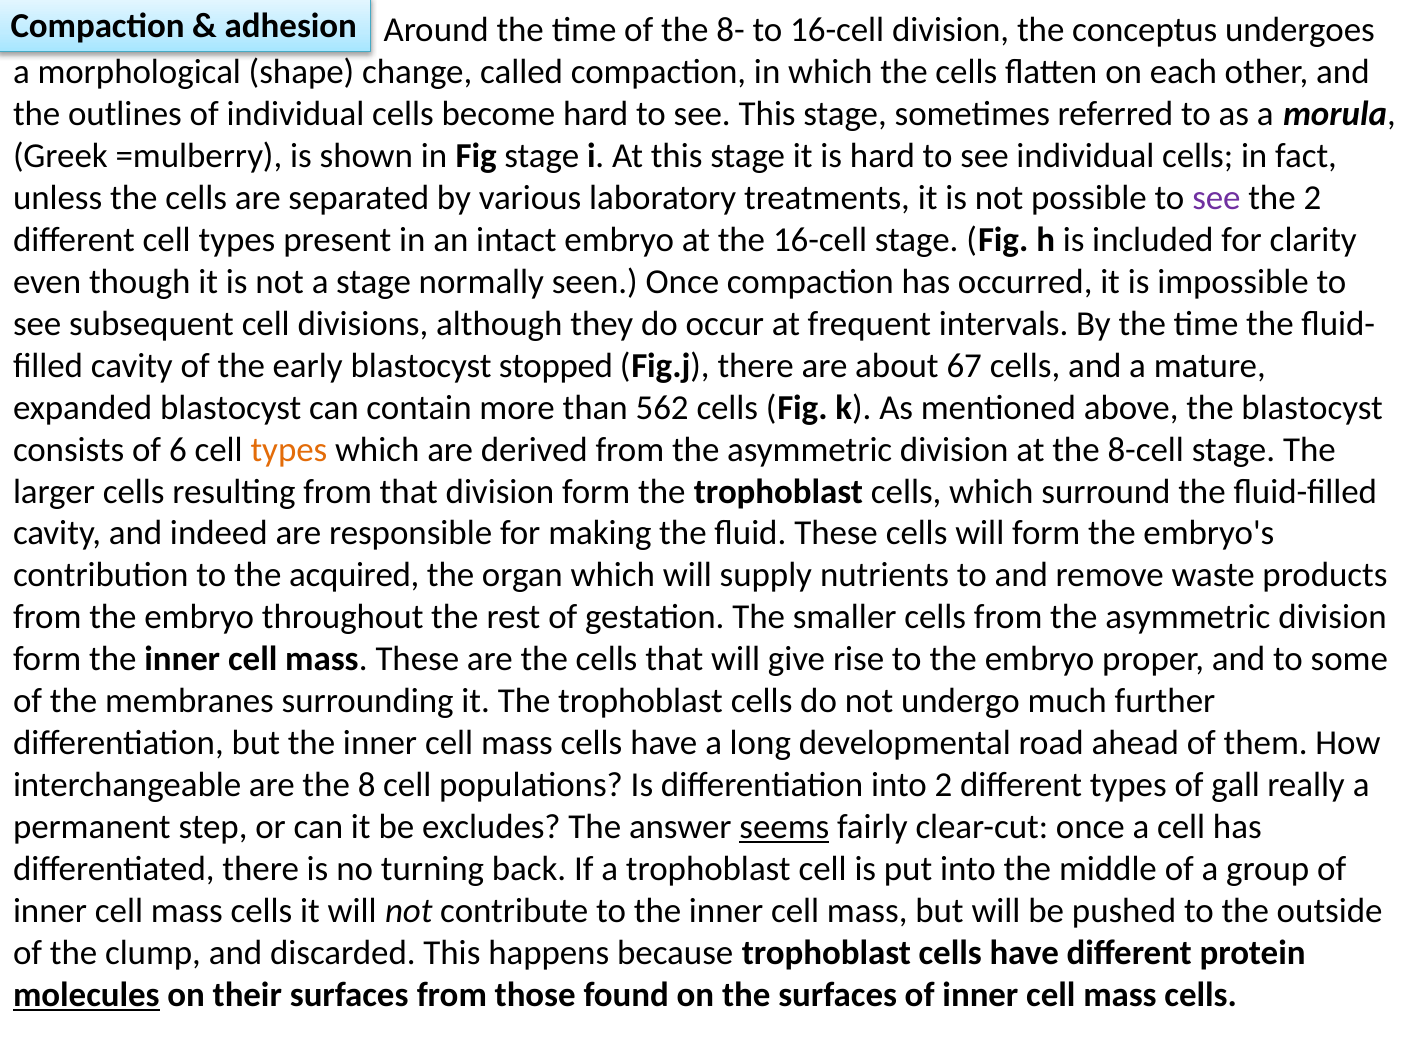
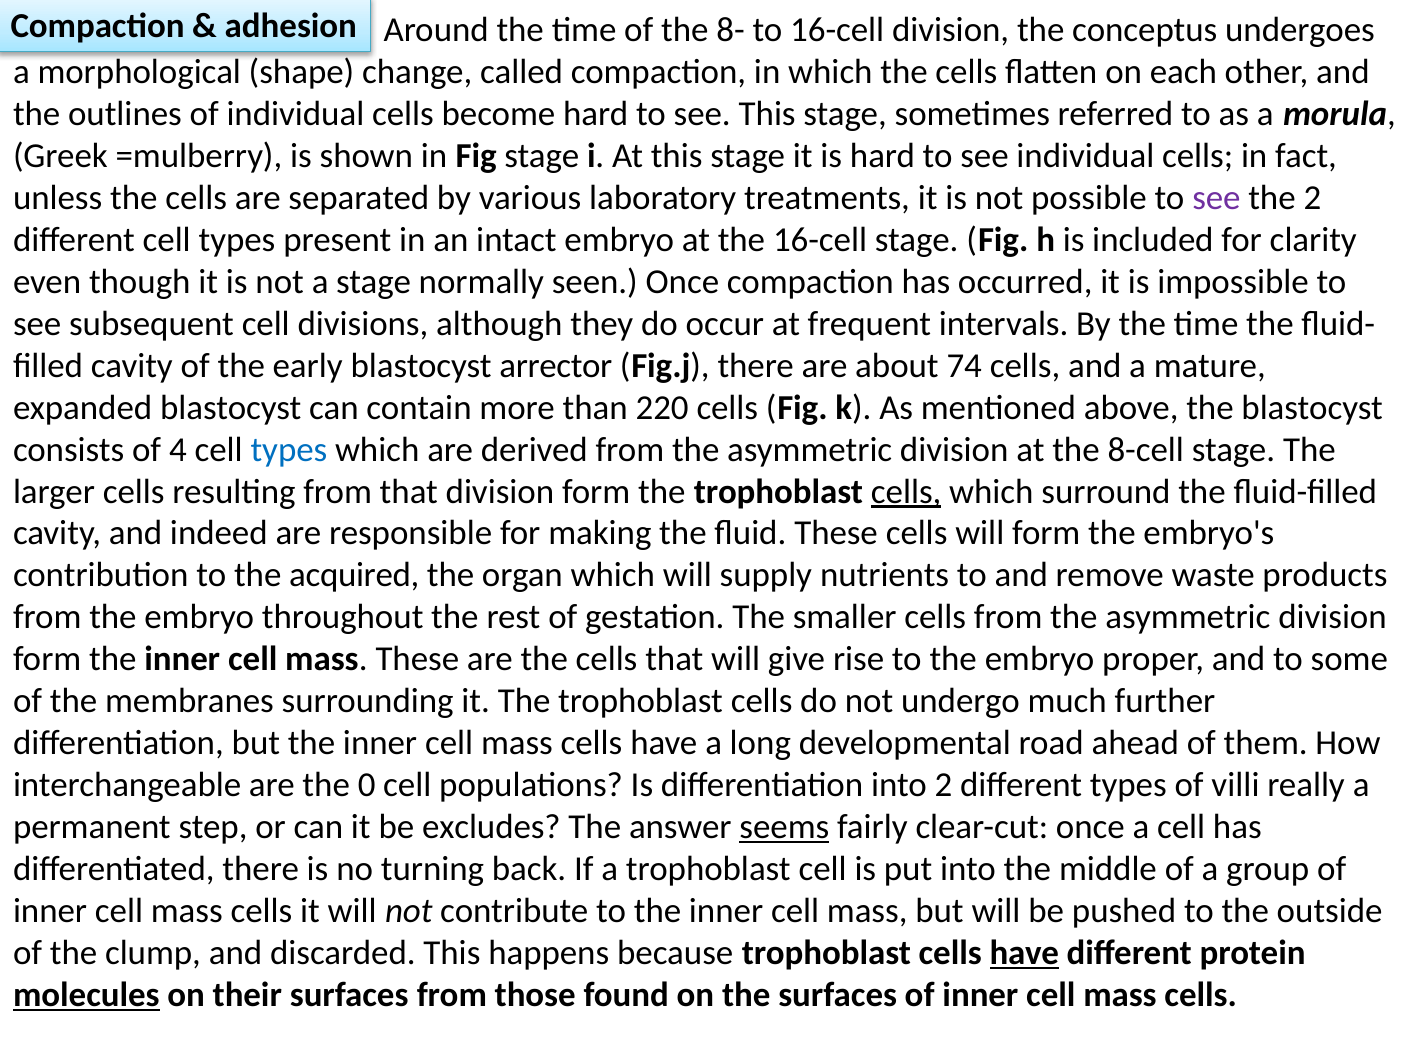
stopped: stopped -> arrector
67: 67 -> 74
562: 562 -> 220
6: 6 -> 4
types at (289, 449) colour: orange -> blue
cells at (906, 491) underline: none -> present
8: 8 -> 0
gall: gall -> villi
have at (1024, 953) underline: none -> present
